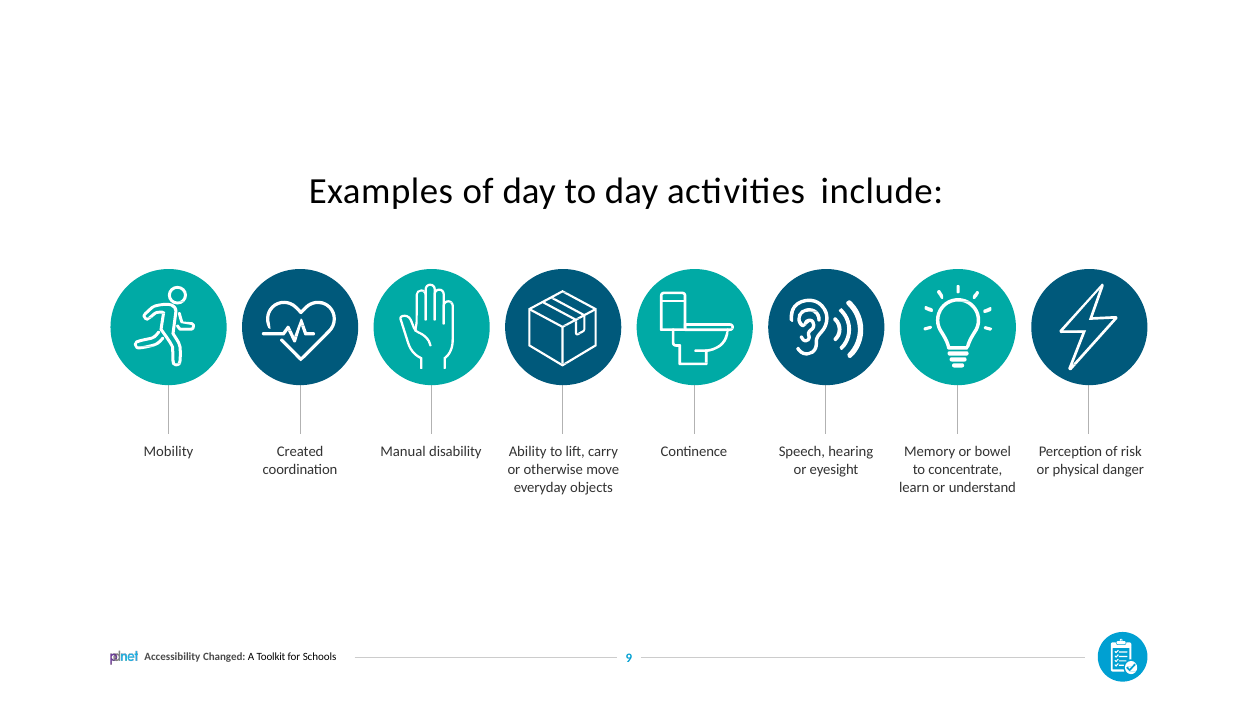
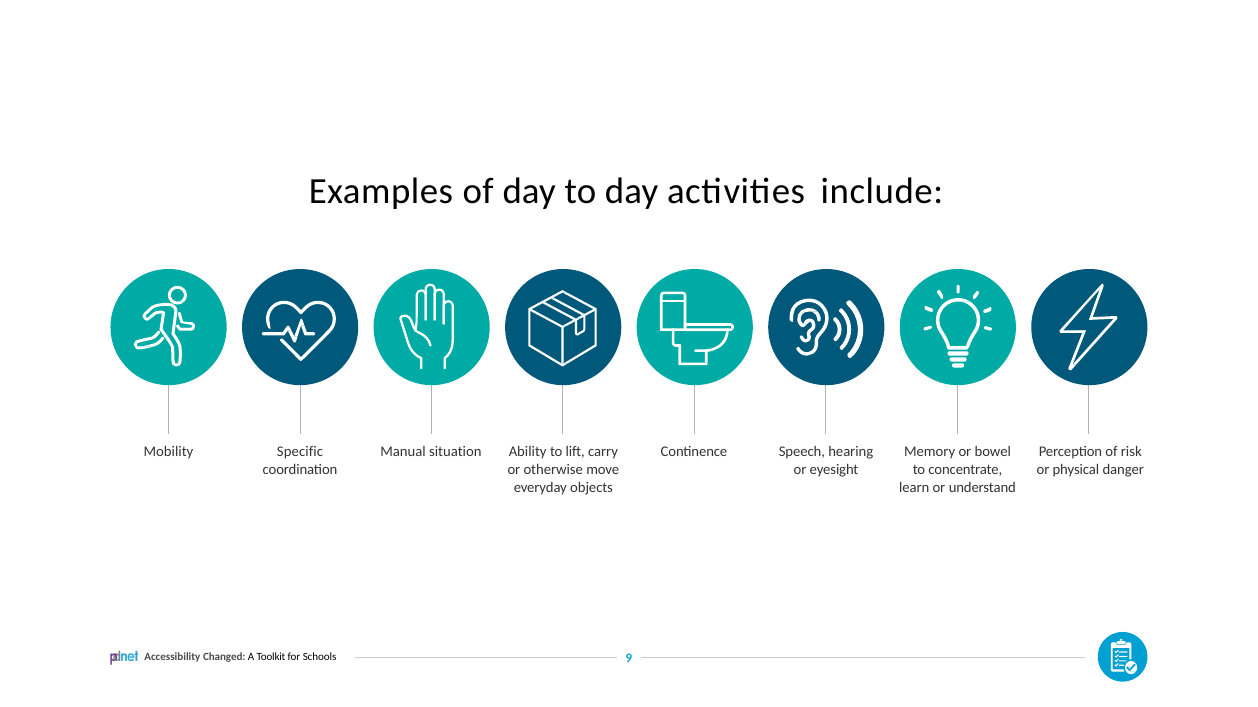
Created: Created -> Specific
disability: disability -> situation
